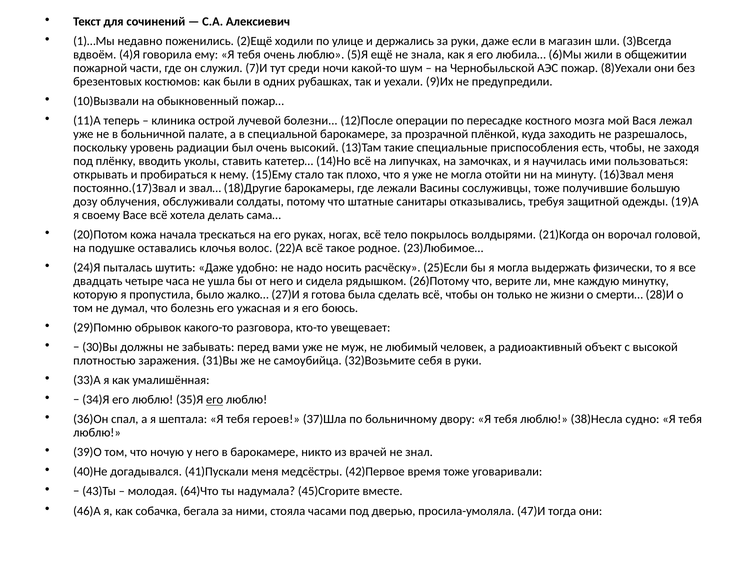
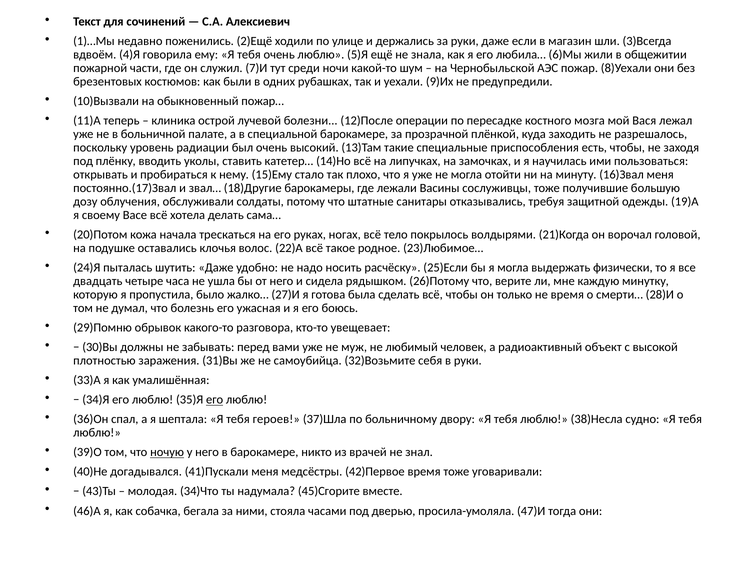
не жизни: жизни -> время
ночую underline: none -> present
64)Что: 64)Что -> 34)Что
